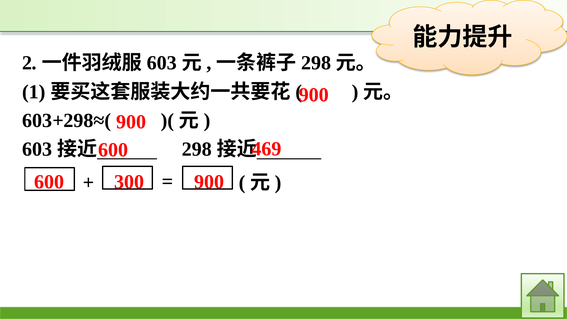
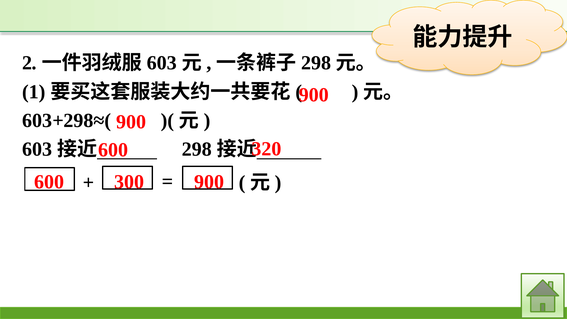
469: 469 -> 320
